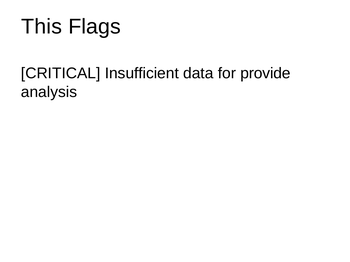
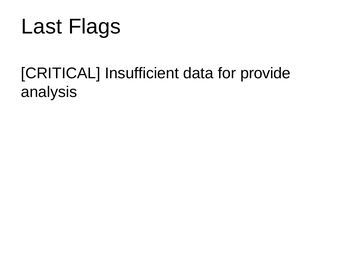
This: This -> Last
